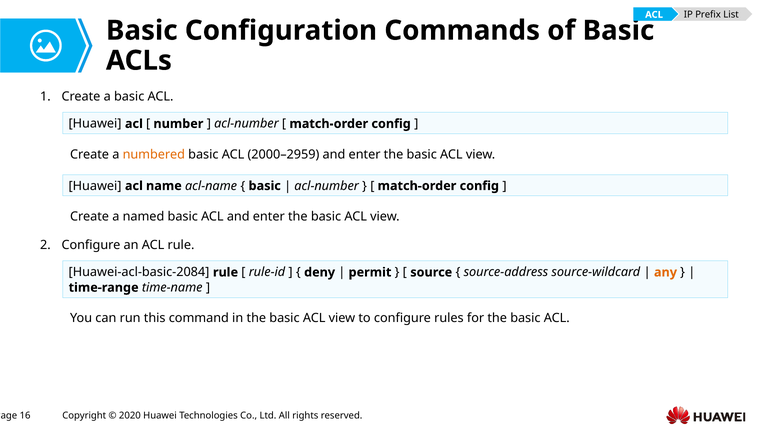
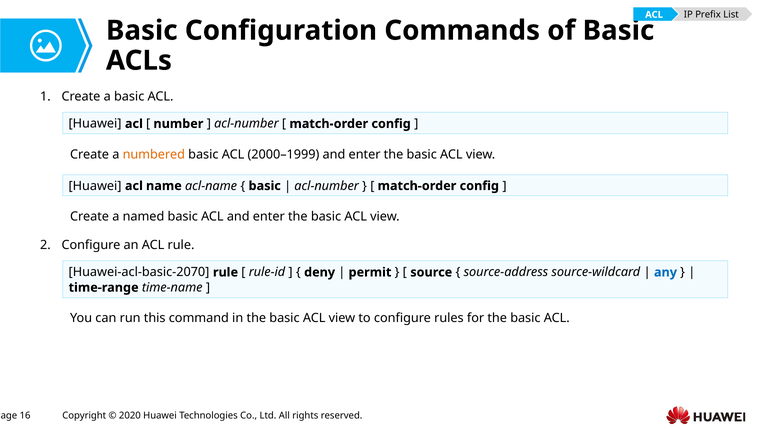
2000–2959: 2000–2959 -> 2000–1999
Huawei-acl-basic-2084: Huawei-acl-basic-2084 -> Huawei-acl-basic-2070
any colour: orange -> blue
